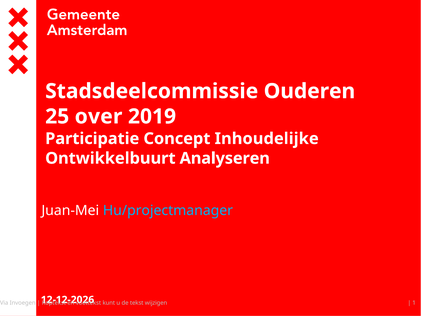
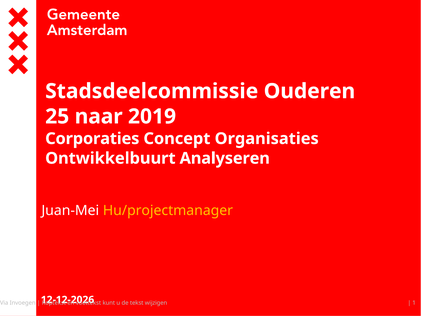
over: over -> naar
Participatie: Participatie -> Corporaties
Inhoudelijke: Inhoudelijke -> Organisaties
Hu/projectmanager colour: light blue -> yellow
